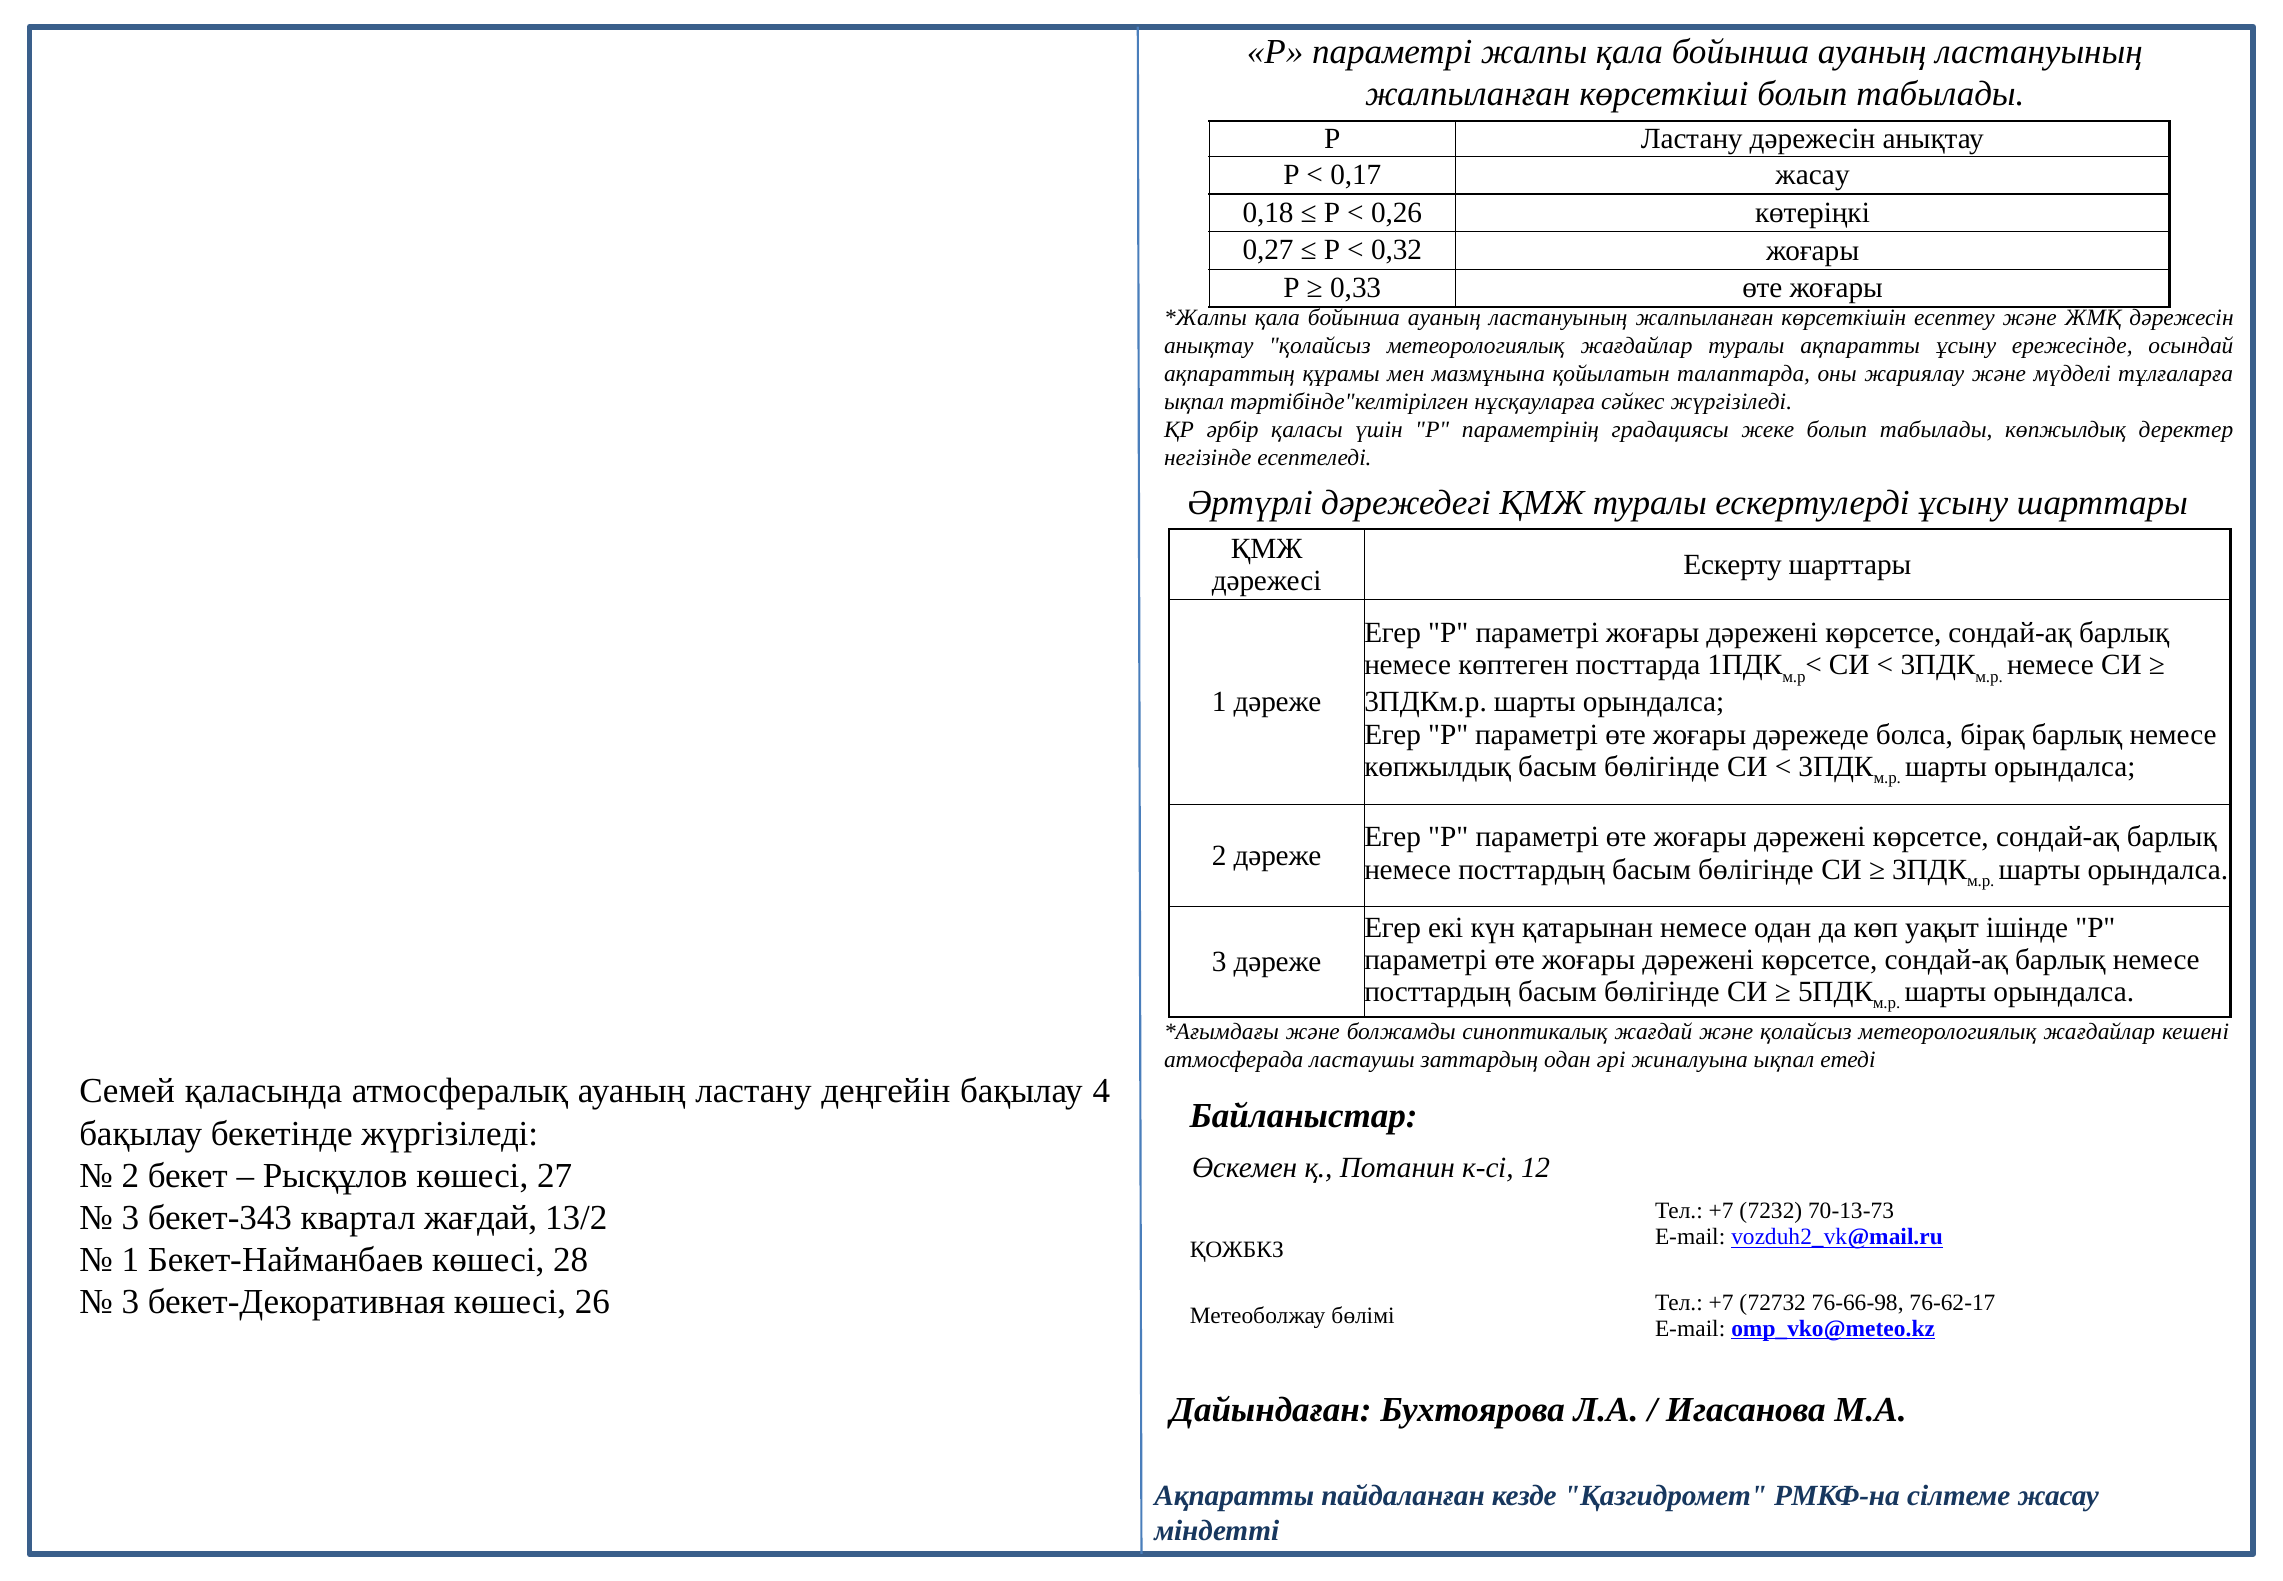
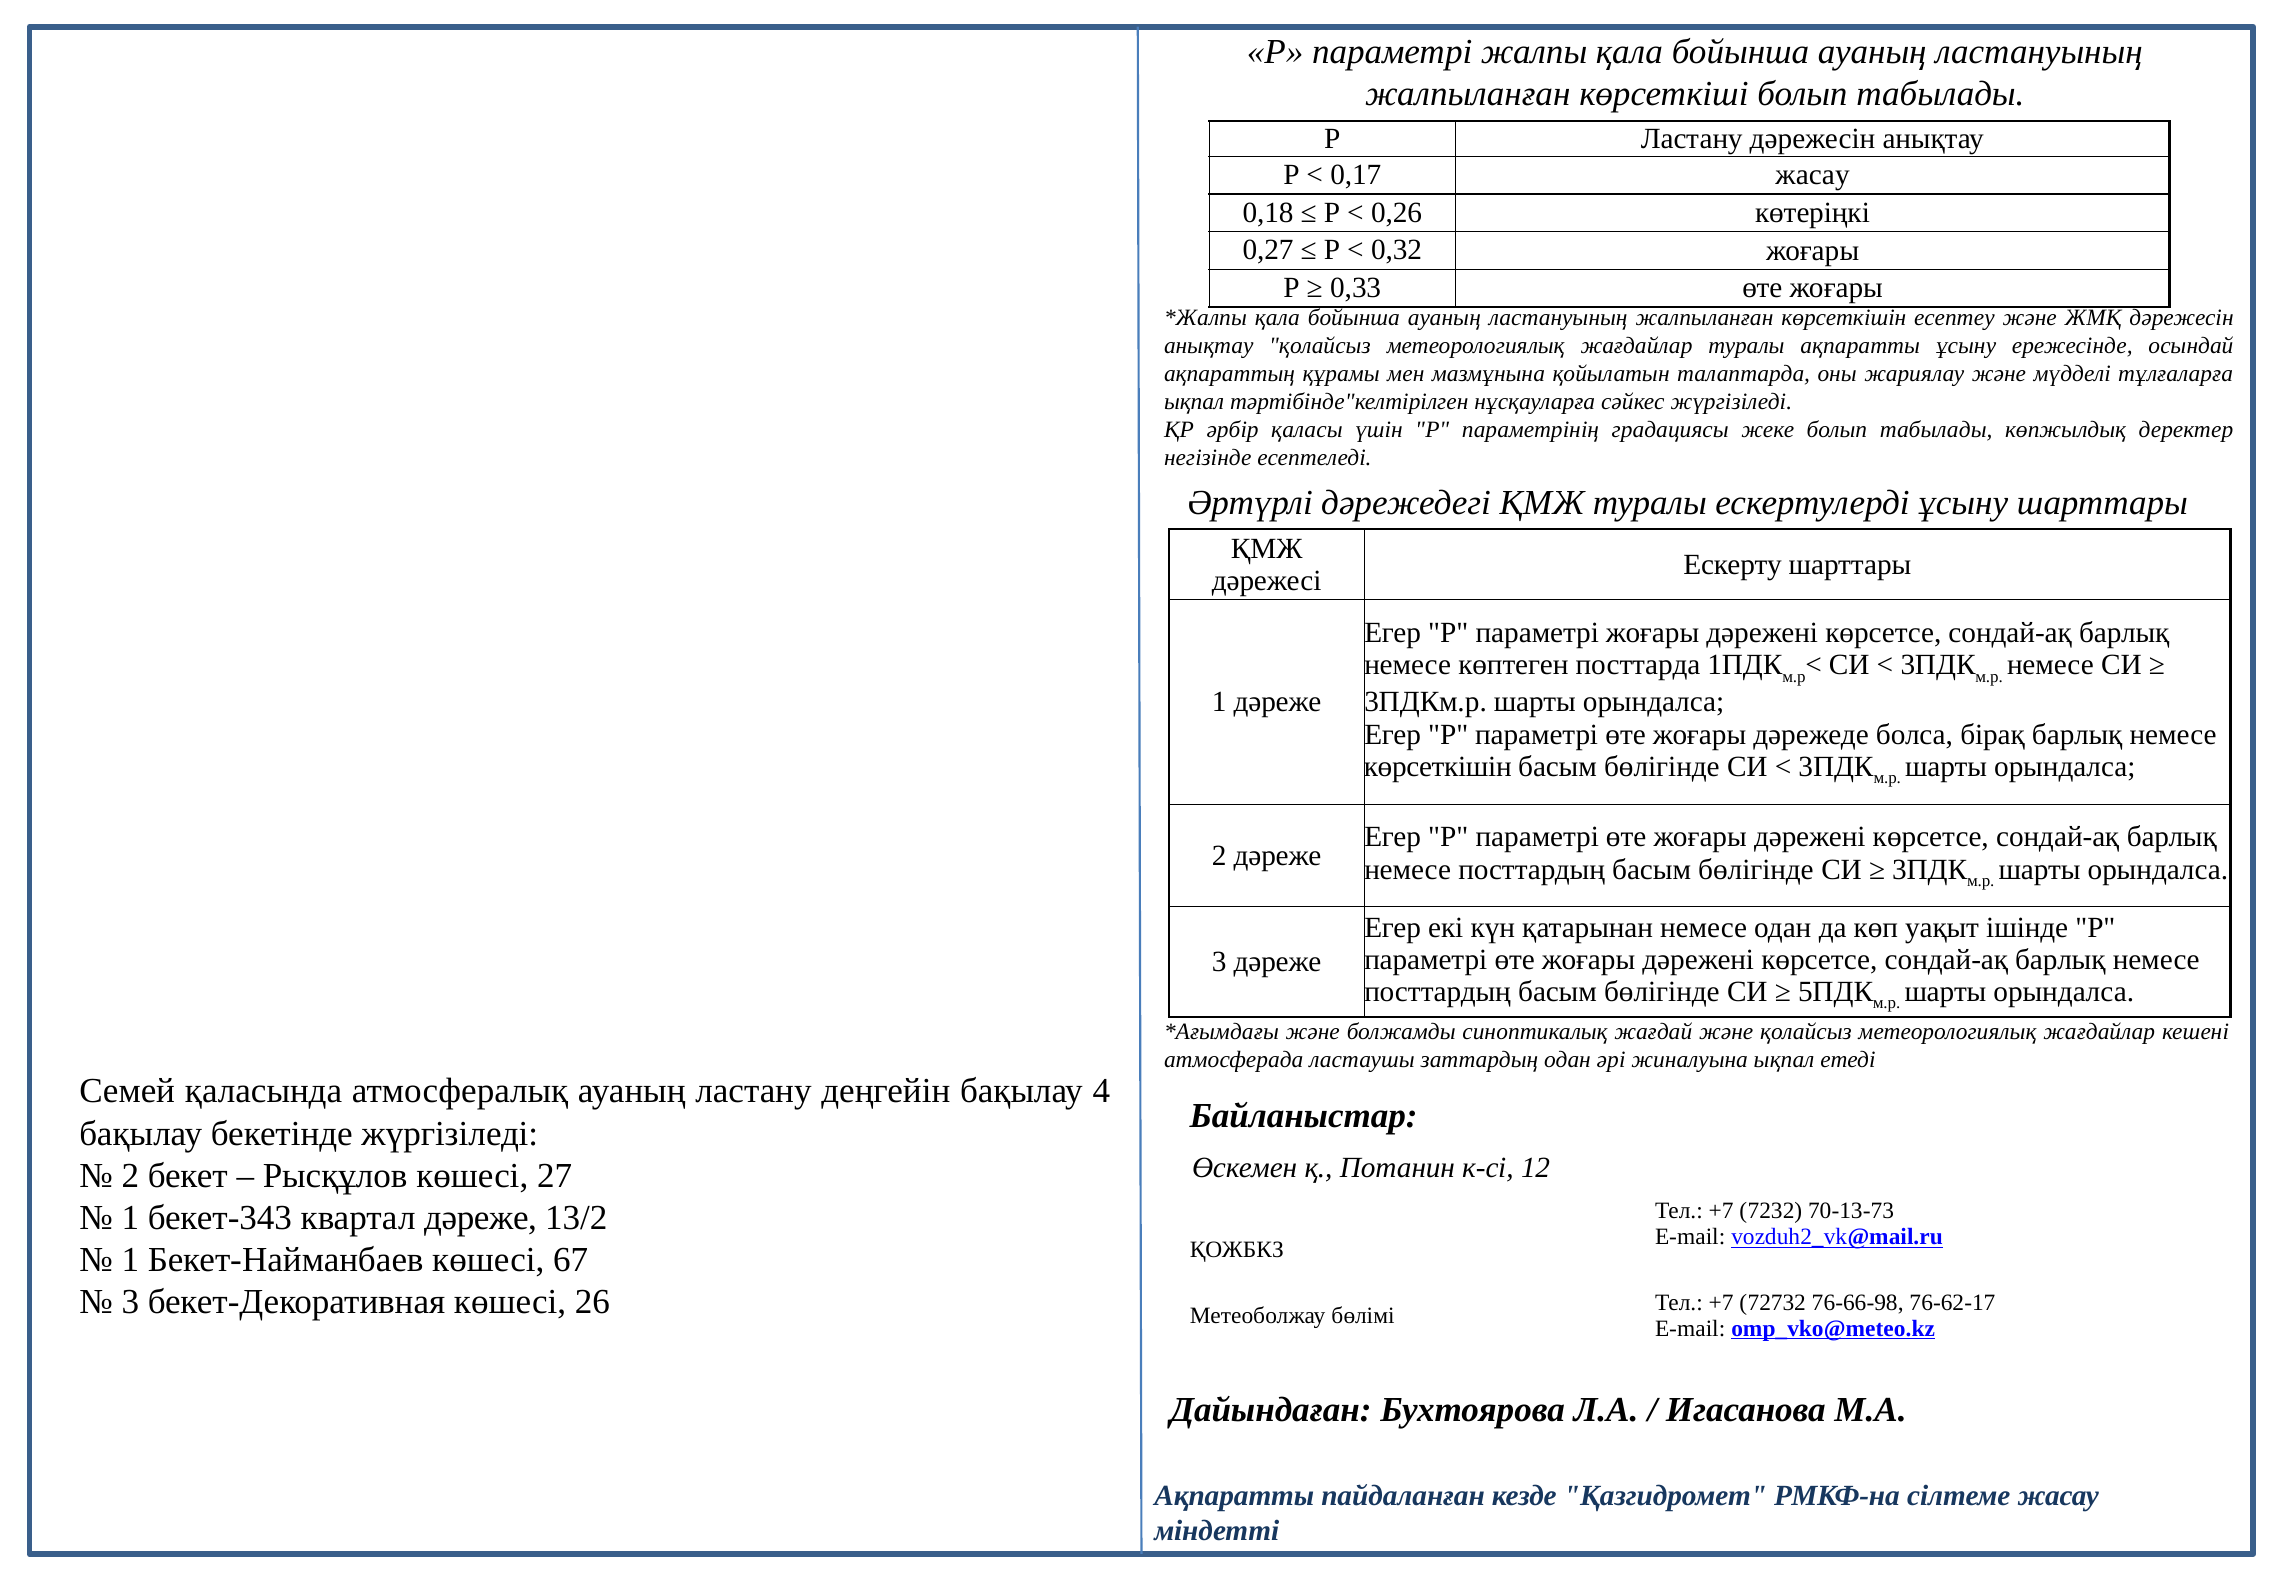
көпжылдық at (1438, 766): көпжылдық -> көрсеткішін
3 at (130, 1217): 3 -> 1
квартал жағдай: жағдай -> дәреже
28: 28 -> 67
